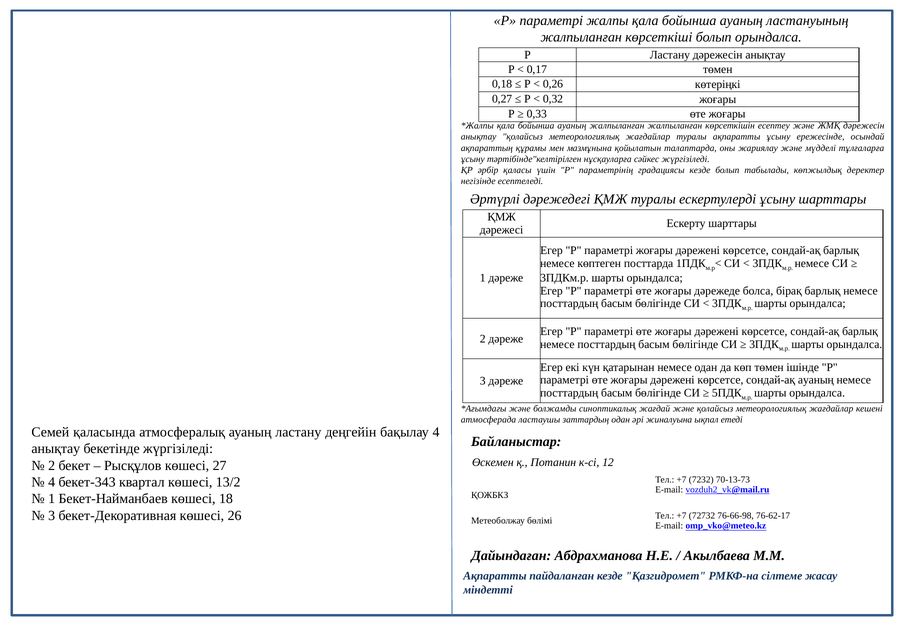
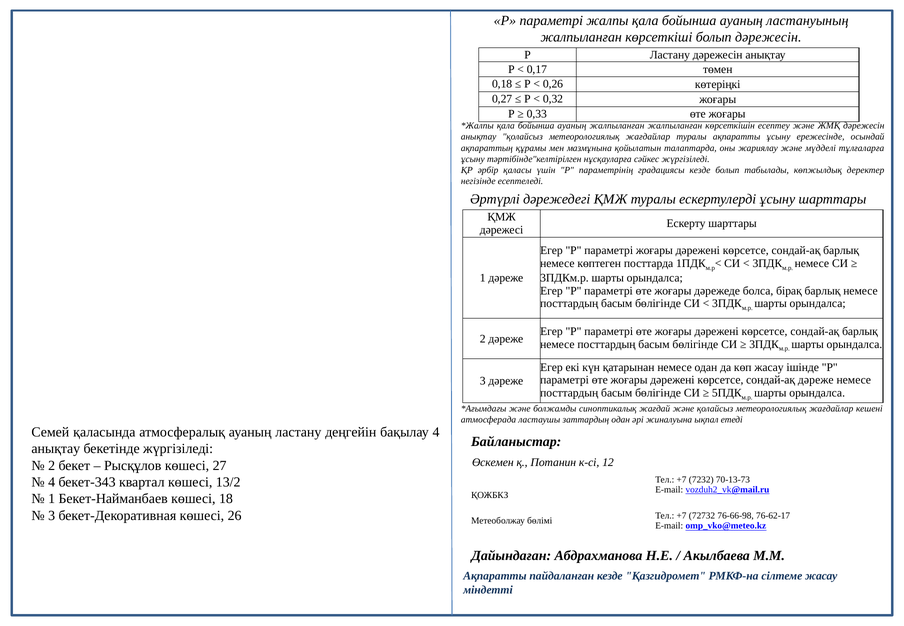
болып орындалса: орындалса -> дәрежесін
көп төмен: төмен -> жасау
сондай-ақ ауаның: ауаның -> дәреже
